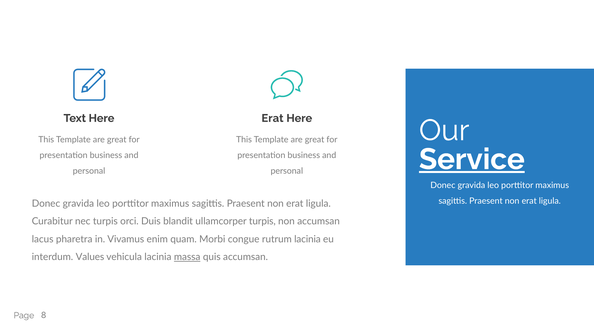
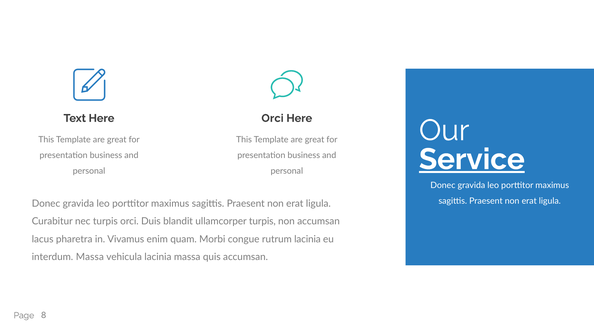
Erat at (272, 118): Erat -> Orci
interdum Values: Values -> Massa
massa at (187, 257) underline: present -> none
